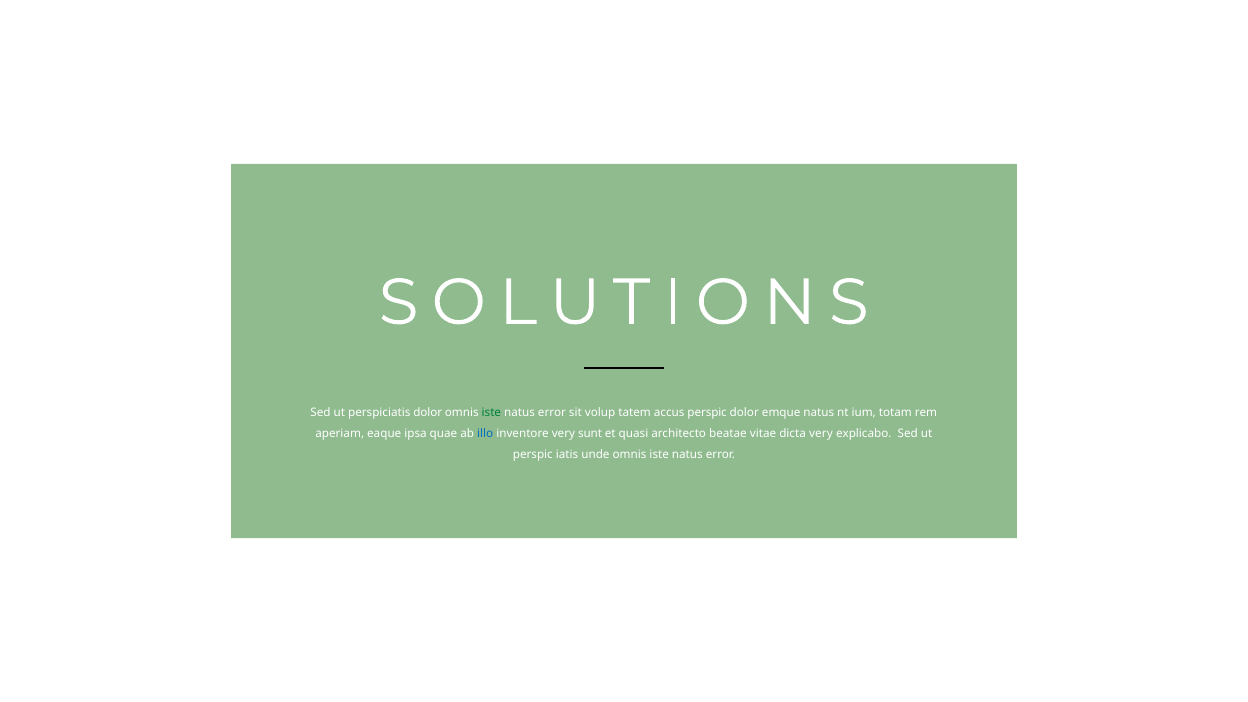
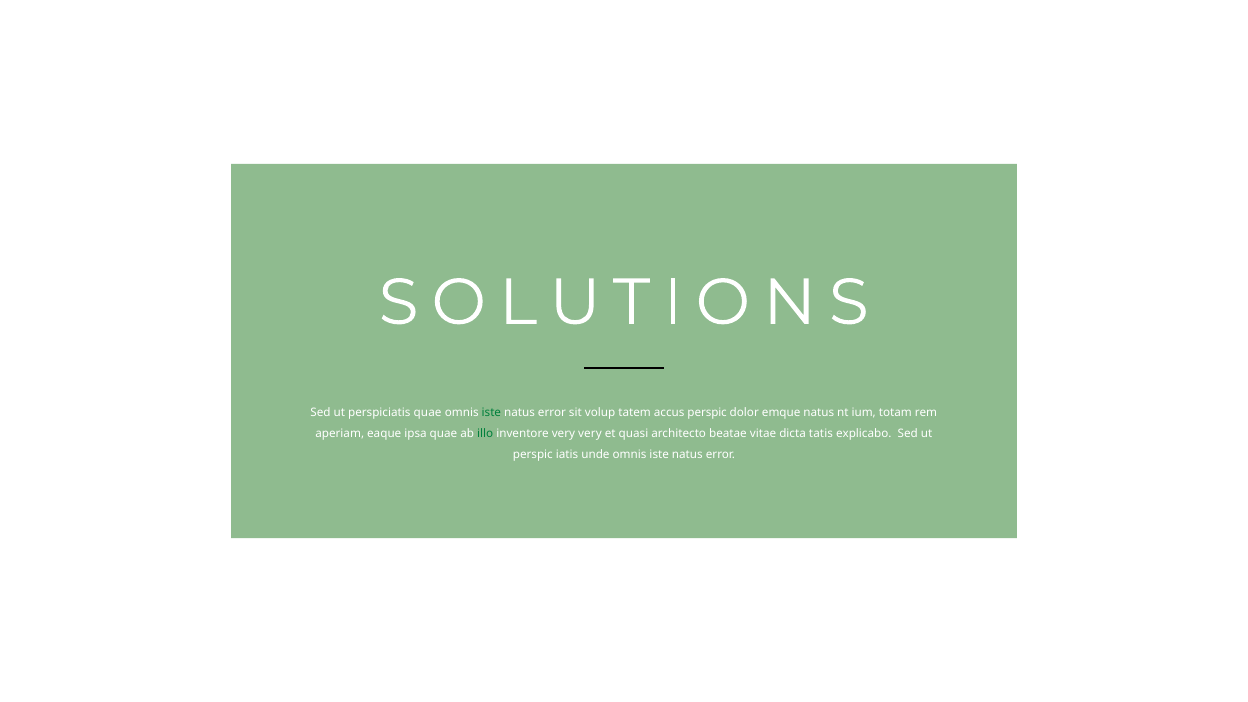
perspiciatis dolor: dolor -> quae
illo colour: blue -> green
very sunt: sunt -> very
dicta very: very -> tatis
